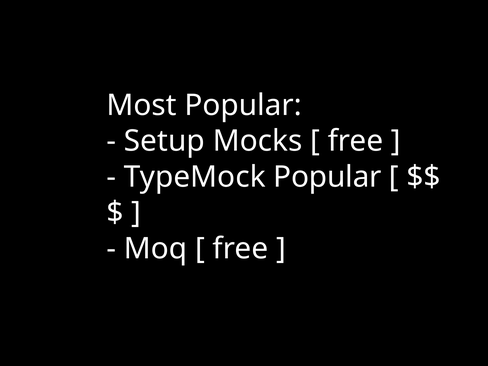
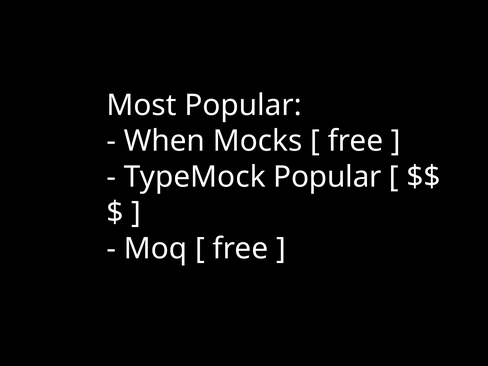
Setup: Setup -> When
